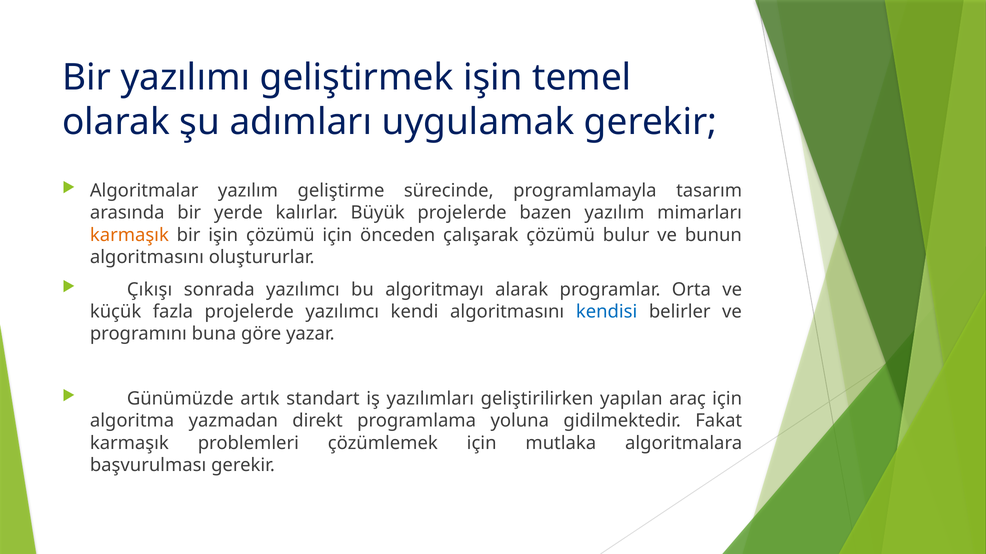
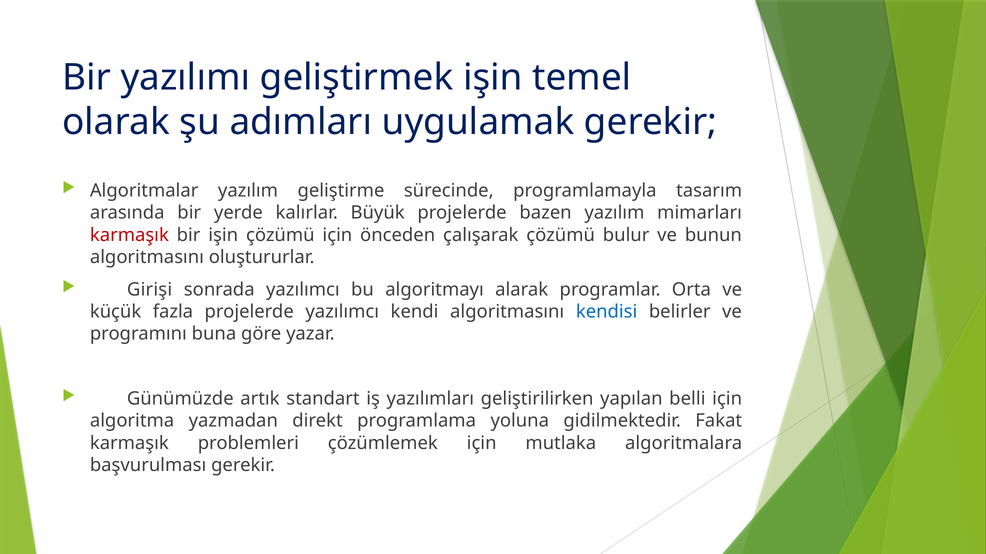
karmaşık at (129, 235) colour: orange -> red
Çıkışı: Çıkışı -> Girişi
araç: araç -> belli
